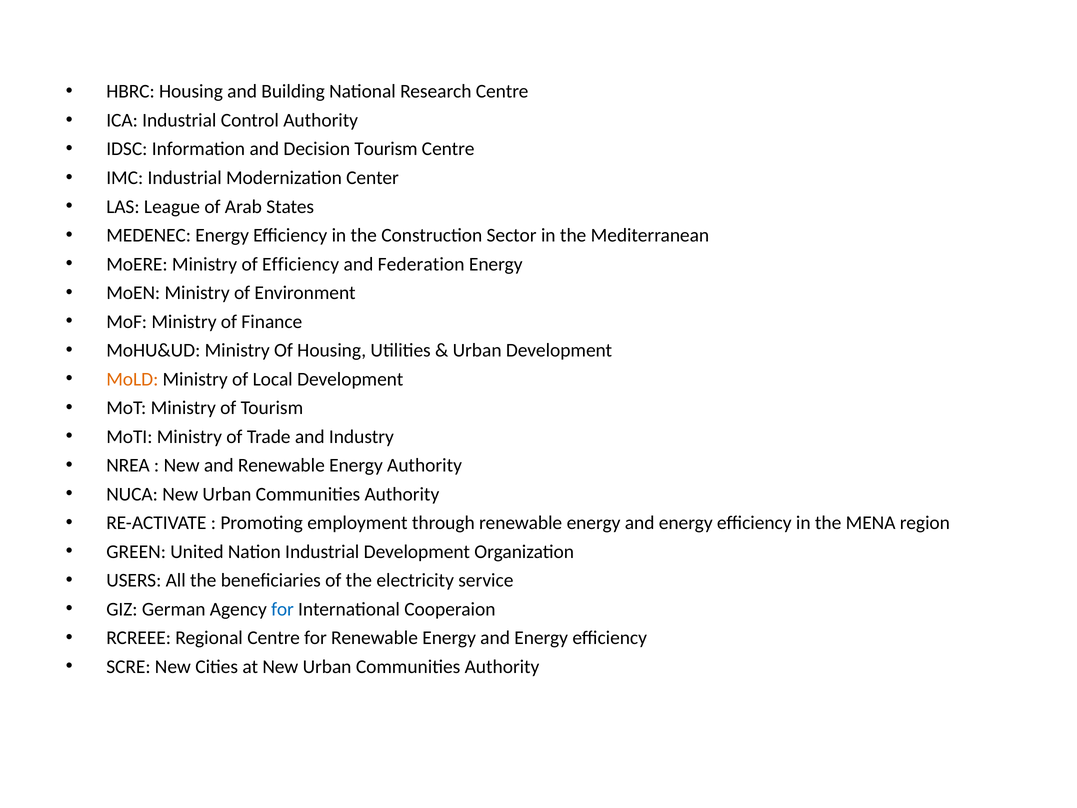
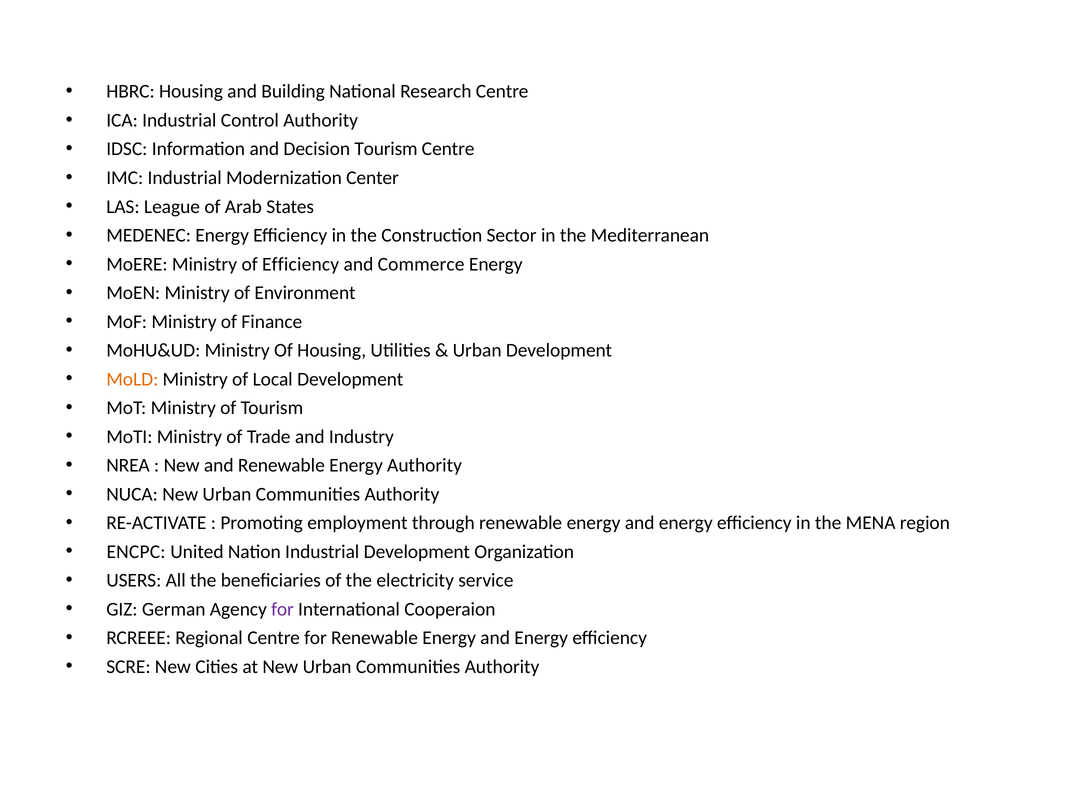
Federation: Federation -> Commerce
GREEN: GREEN -> ENCPC
for at (283, 609) colour: blue -> purple
